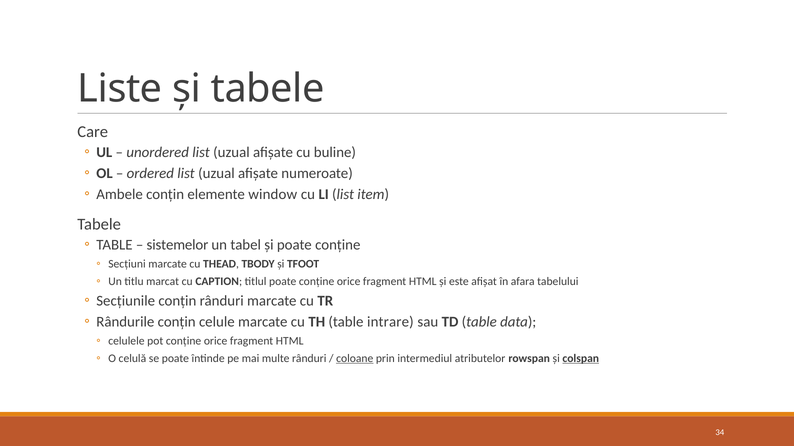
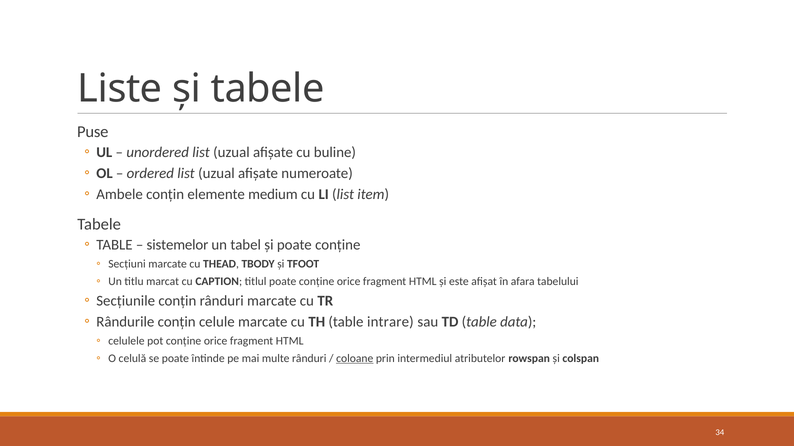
Care: Care -> Puse
window: window -> medium
colspan underline: present -> none
